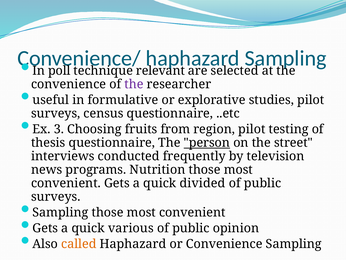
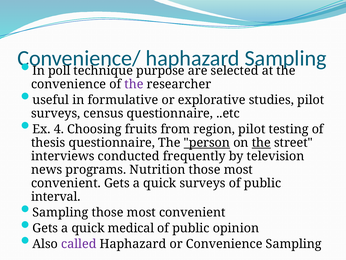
relevant: relevant -> purpose
3: 3 -> 4
the at (261, 143) underline: none -> present
quick divided: divided -> surveys
surveys at (56, 196): surveys -> interval
various: various -> medical
called colour: orange -> purple
